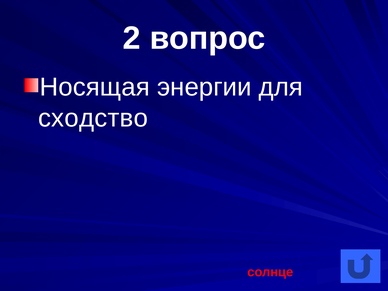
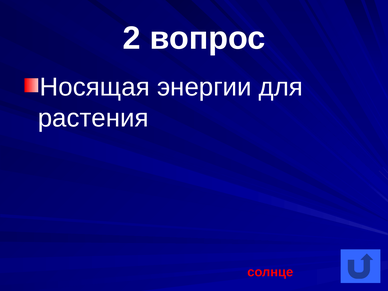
сходство: сходство -> растения
